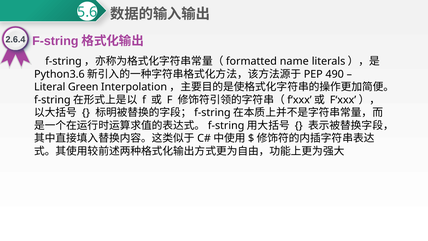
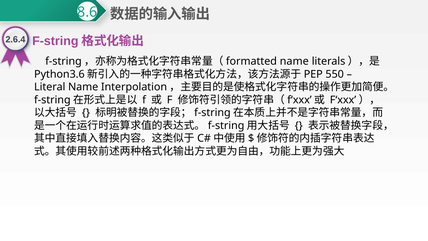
5.6: 5.6 -> 8.6
490: 490 -> 550
Literal Green: Green -> Name
